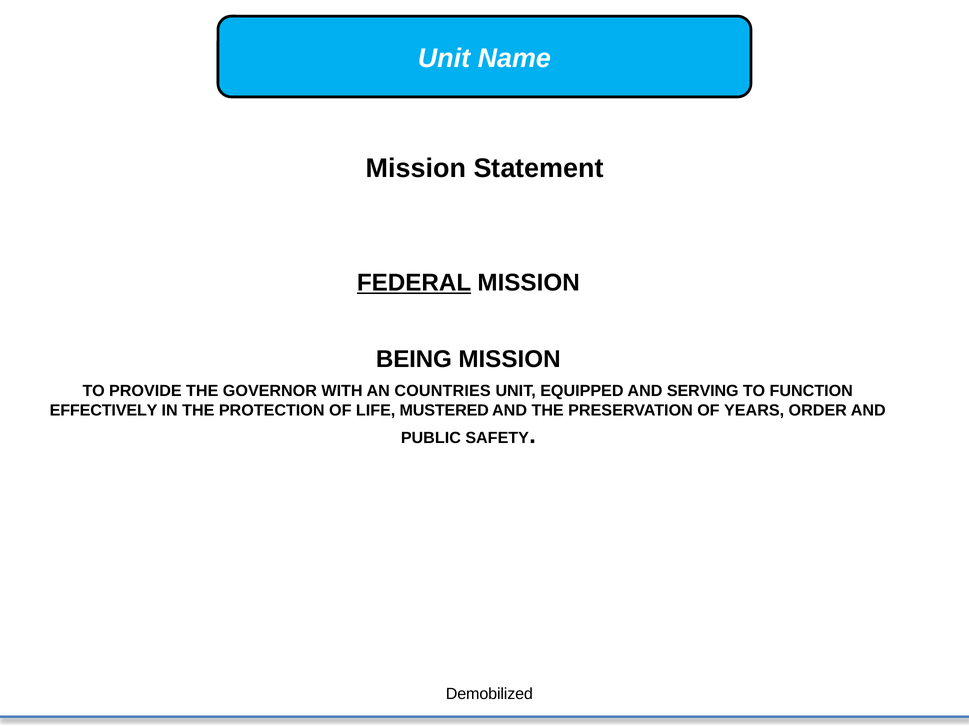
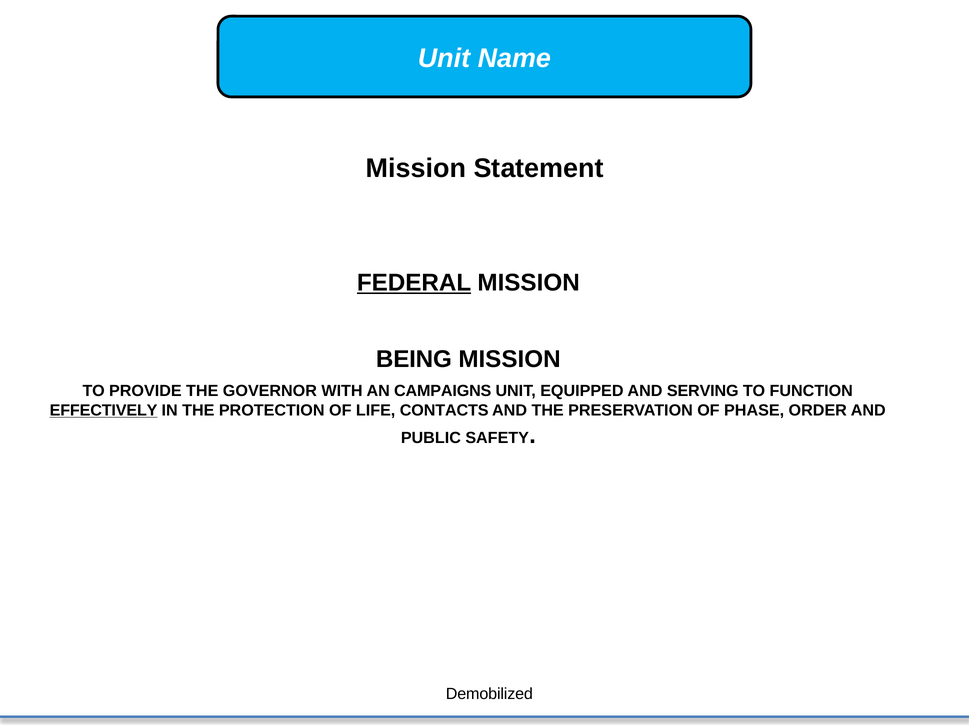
COUNTRIES: COUNTRIES -> CAMPAIGNS
EFFECTIVELY underline: none -> present
MUSTERED: MUSTERED -> CONTACTS
YEARS: YEARS -> PHASE
